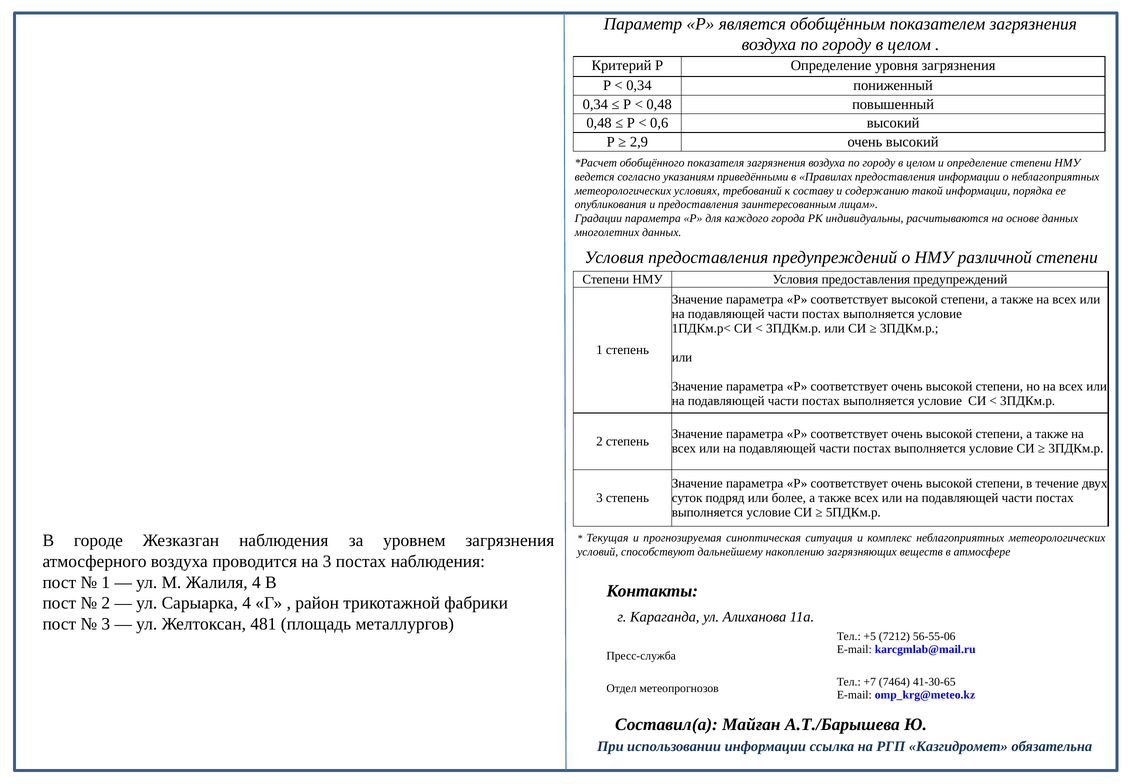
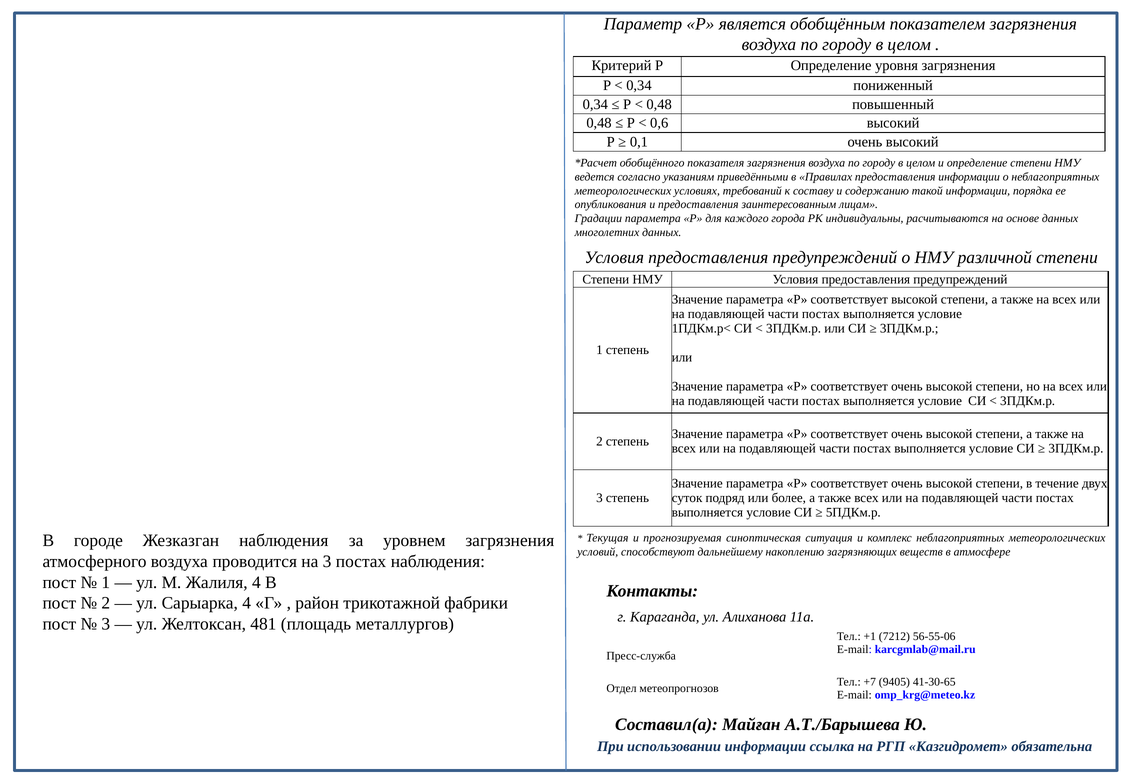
2,9: 2,9 -> 0,1
+5: +5 -> +1
7464: 7464 -> 9405
